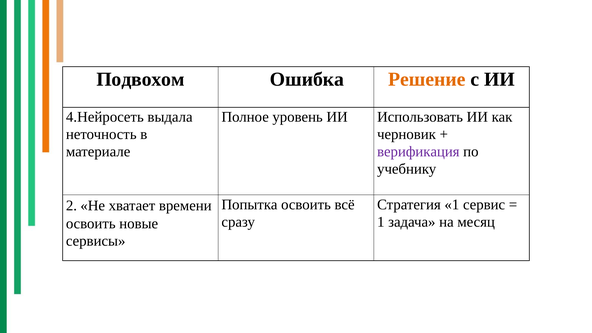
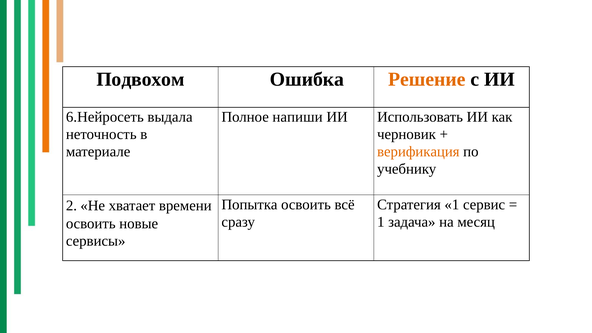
4.Нейросеть: 4.Нейросеть -> 6.Нейросеть
уровень: уровень -> напиши
верификация colour: purple -> orange
